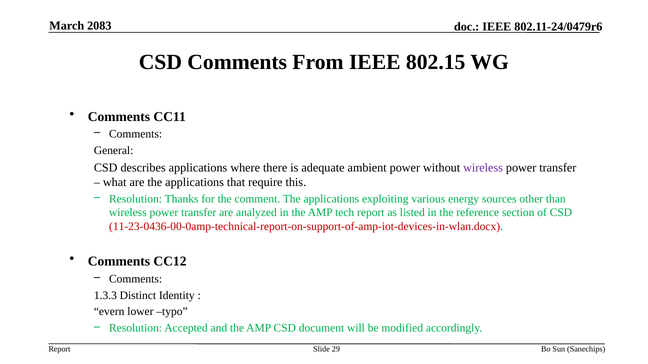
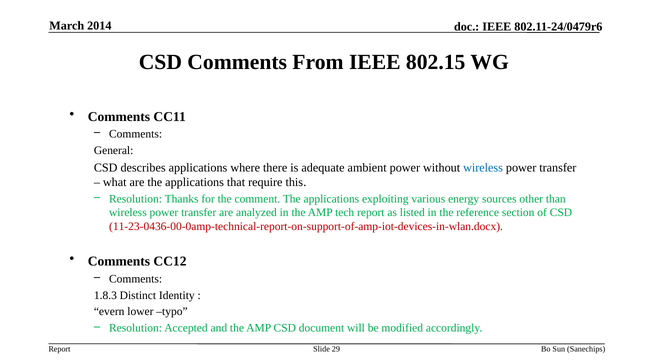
2083: 2083 -> 2014
wireless at (483, 168) colour: purple -> blue
1.3.3: 1.3.3 -> 1.8.3
